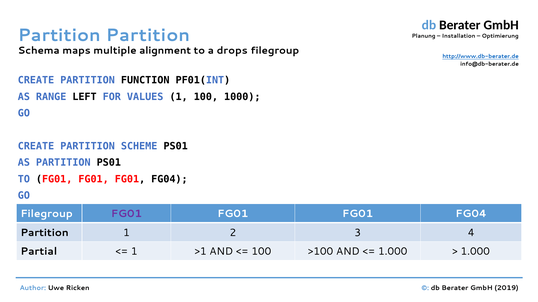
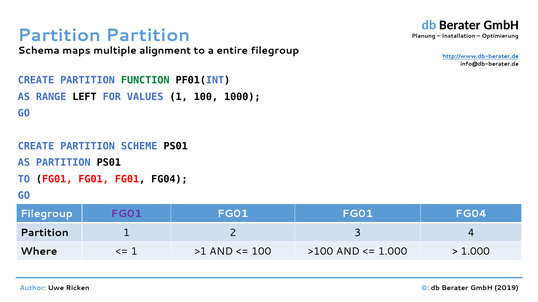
drops: drops -> entire
FUNCTION colour: black -> green
Partial: Partial -> Where
